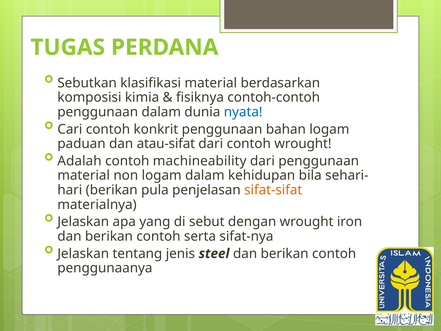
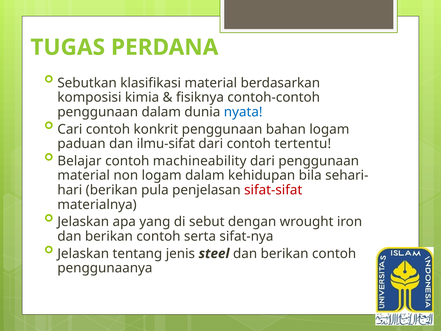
atau-sifat: atau-sifat -> ilmu-sifat
contoh wrought: wrought -> tertentu
Adalah: Adalah -> Belajar
sifat-sifat colour: orange -> red
